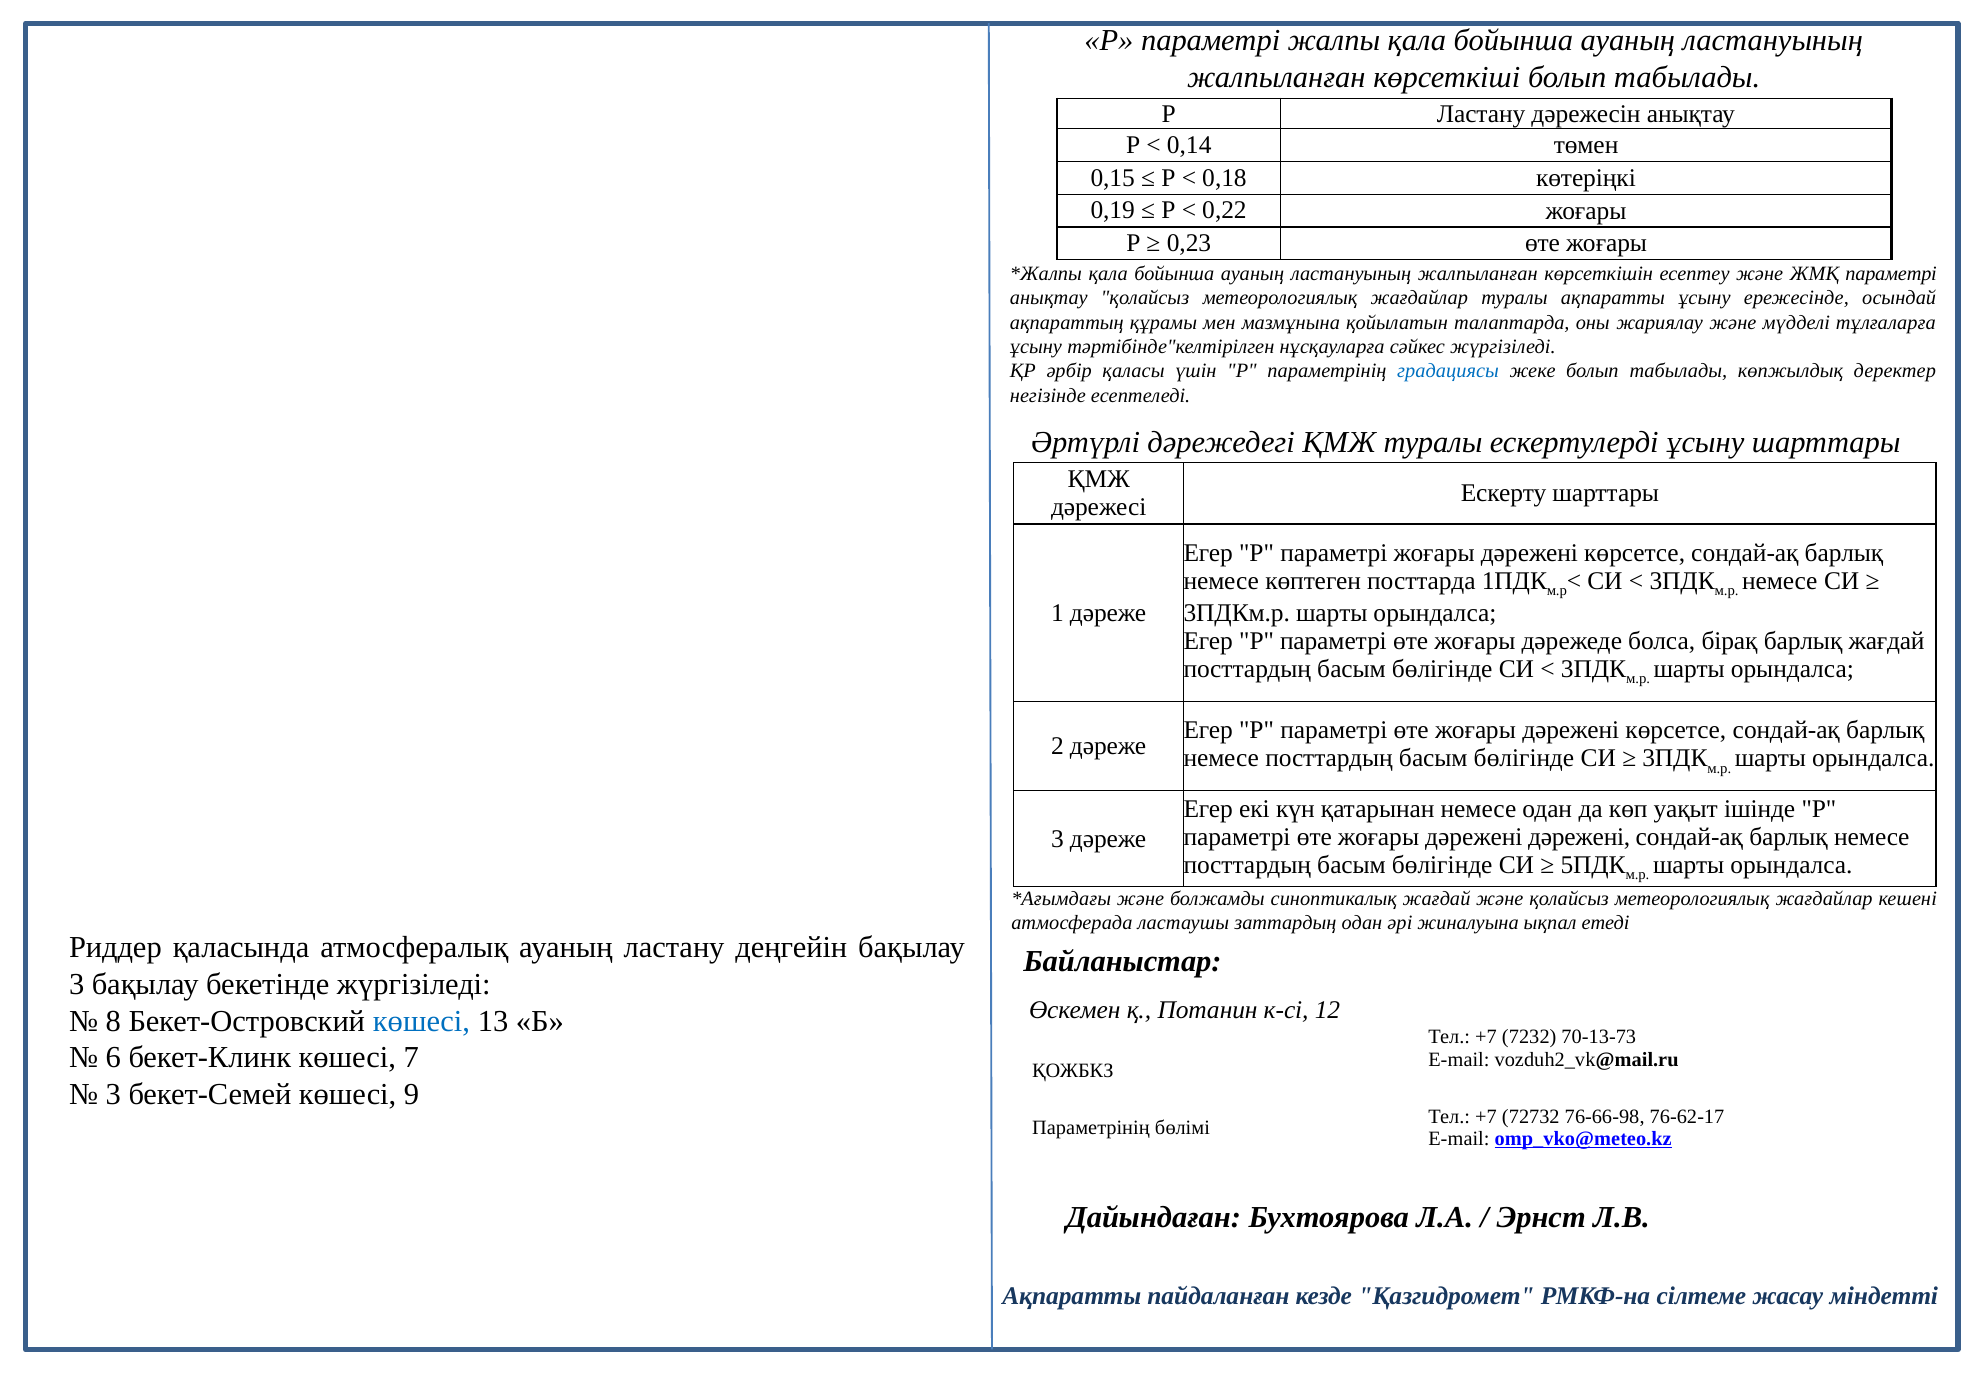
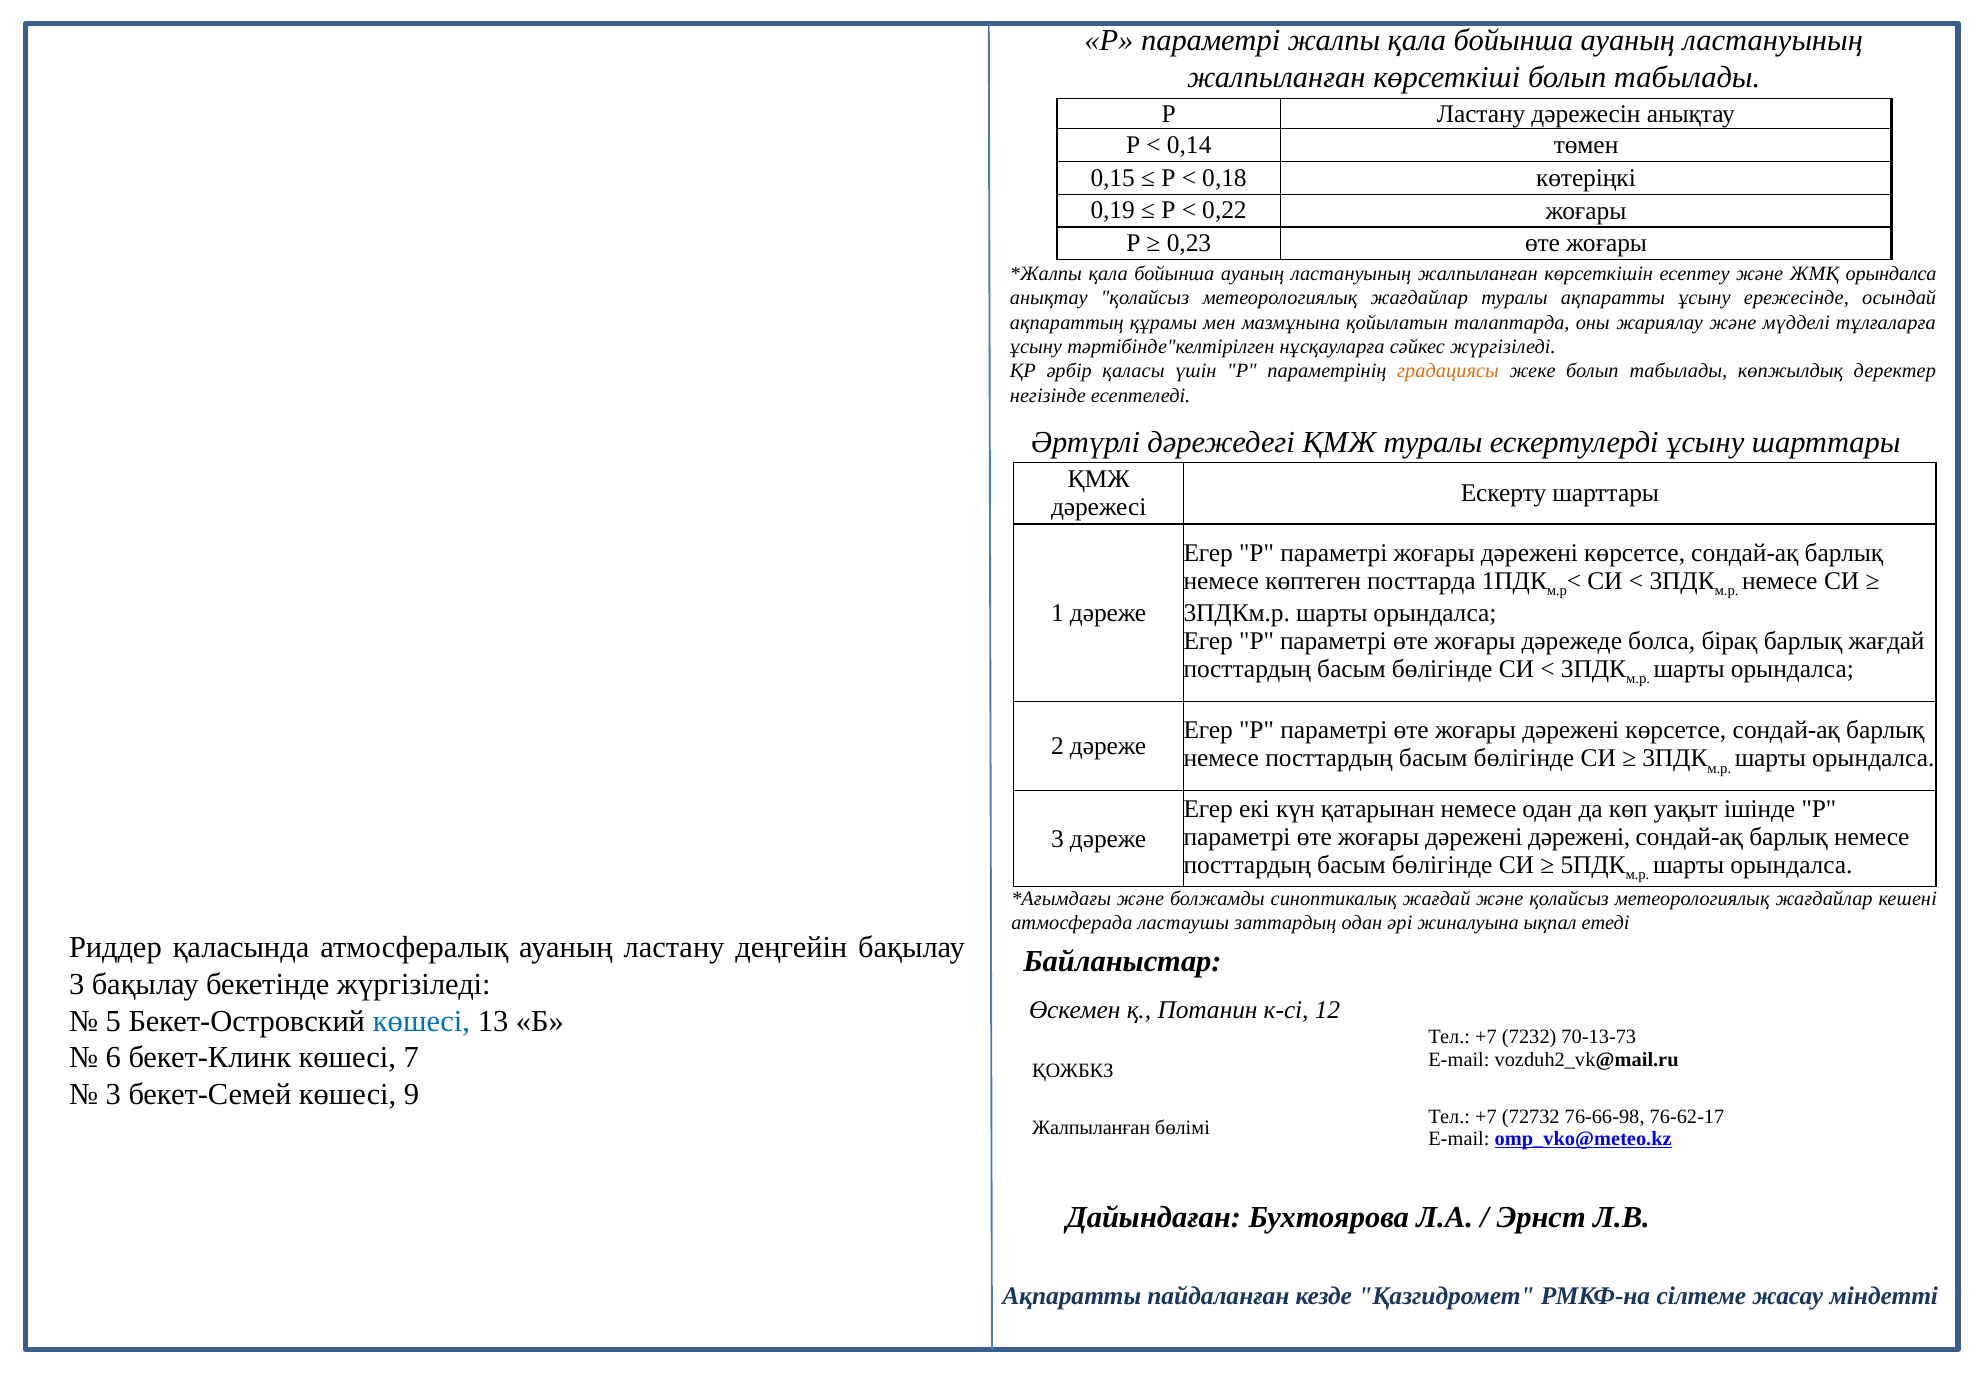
ЖМҚ параметрі: параметрі -> орындалса
градациясы colour: blue -> orange
8: 8 -> 5
Параметрінің at (1091, 1128): Параметрінің -> Жалпыланған
